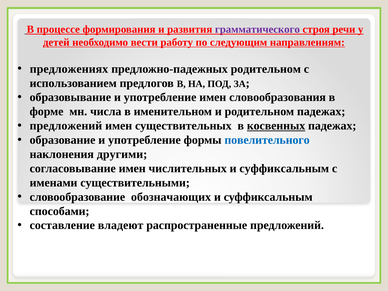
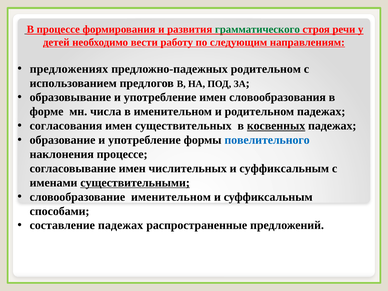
грамматического colour: purple -> green
предложений at (66, 126): предложений -> согласования
наклонения другими: другими -> процессе
существительными underline: none -> present
словообразование обозначающих: обозначающих -> именительном
составление владеют: владеют -> падежах
